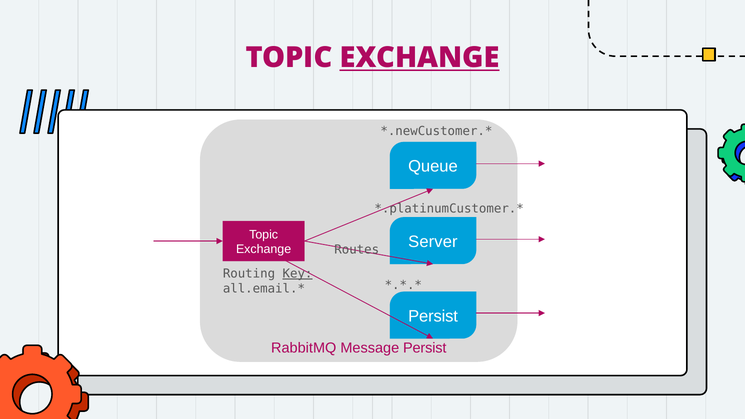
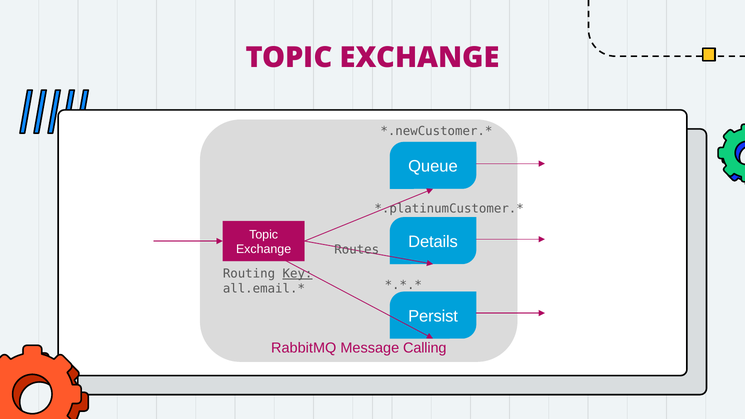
EXCHANGE at (420, 58) underline: present -> none
Server: Server -> Details
Message Persist: Persist -> Calling
